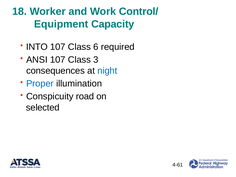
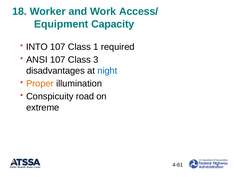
Control/: Control/ -> Access/
6: 6 -> 1
consequences: consequences -> disadvantages
Proper colour: blue -> orange
selected: selected -> extreme
